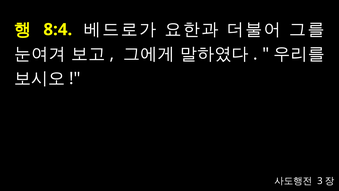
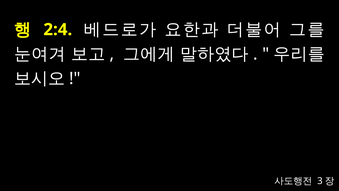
8:4: 8:4 -> 2:4
